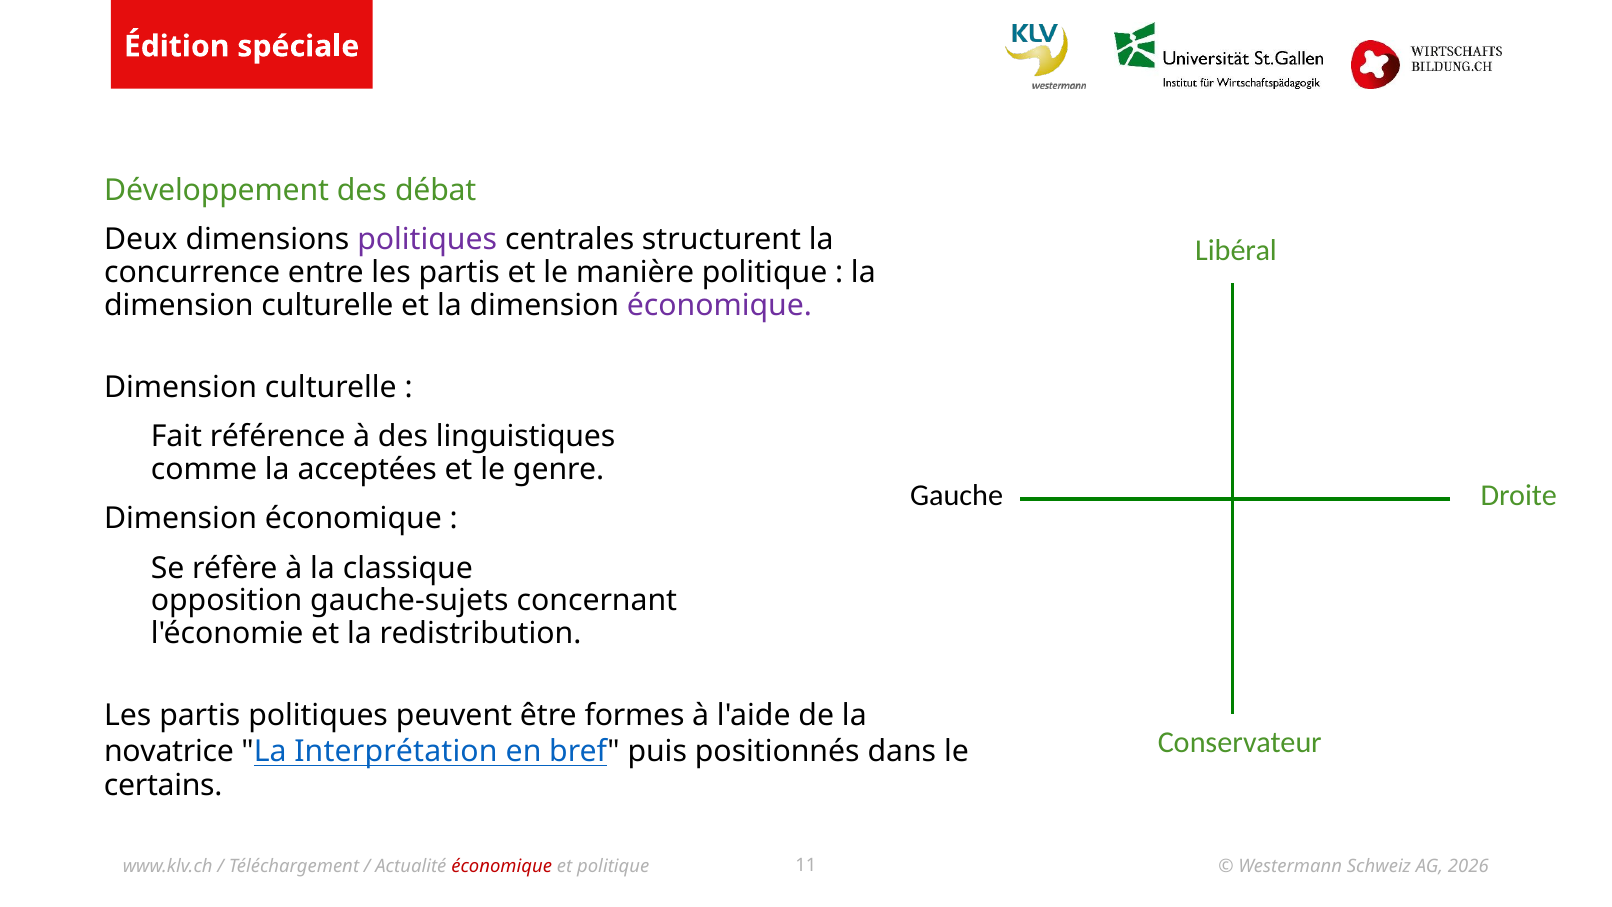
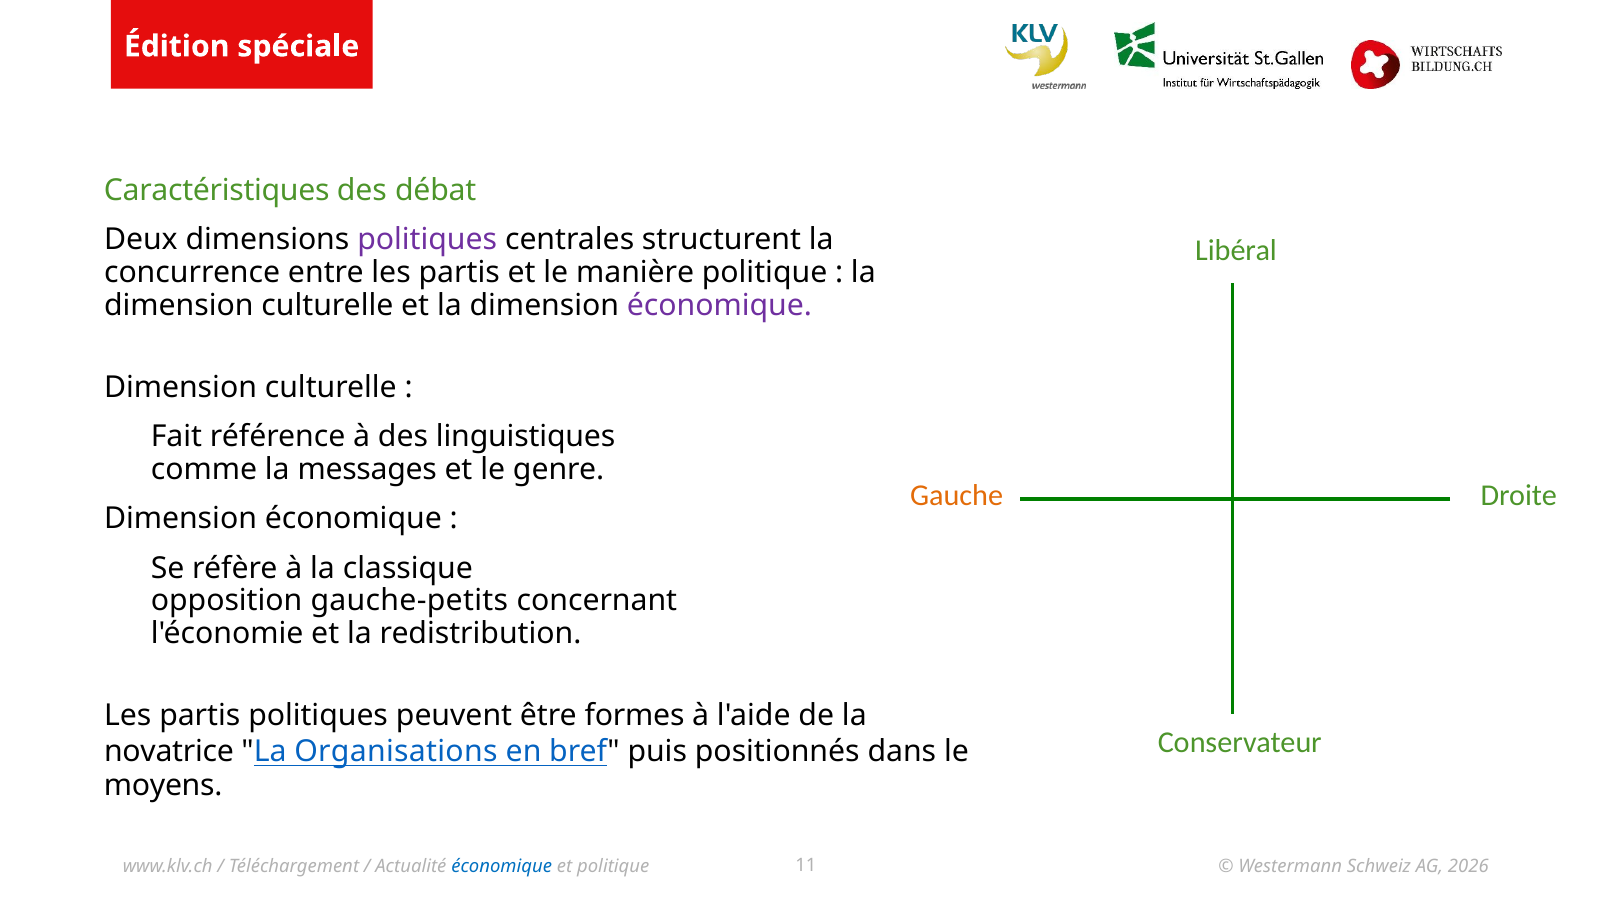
Développement: Développement -> Caractéristiques
acceptées: acceptées -> messages
Gauche colour: black -> orange
gauche-sujets: gauche-sujets -> gauche-petits
Interprétation: Interprétation -> Organisations
certains: certains -> moyens
économique at (502, 866) colour: red -> blue
